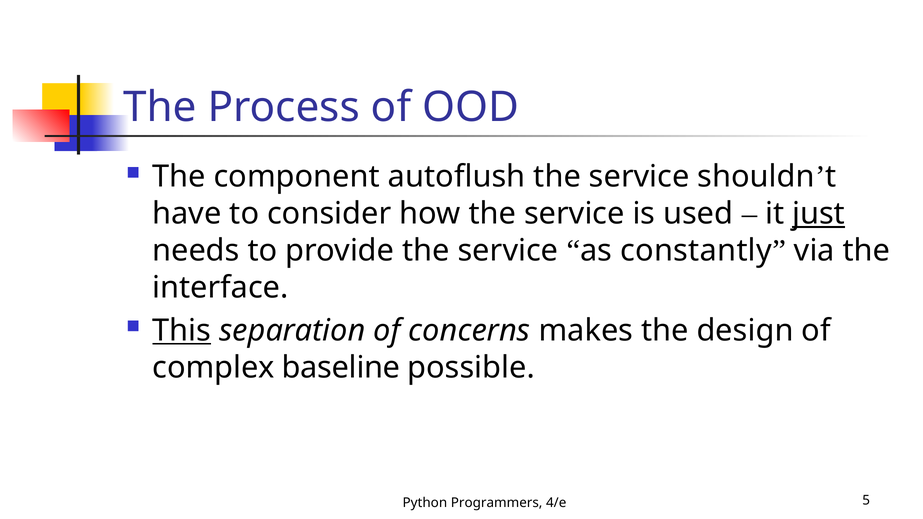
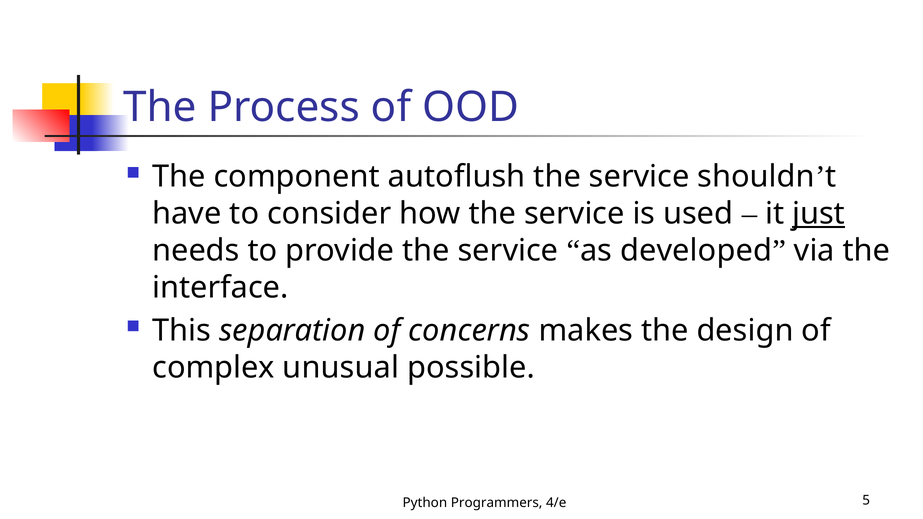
constantly: constantly -> developed
This underline: present -> none
baseline: baseline -> unusual
